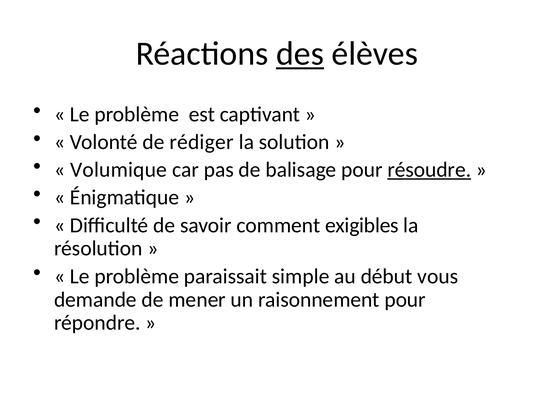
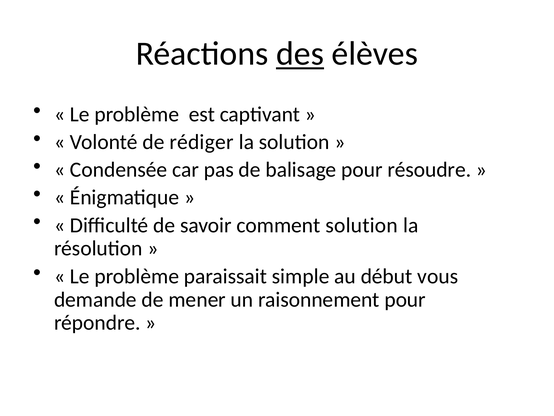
Volumique: Volumique -> Condensée
résoudre underline: present -> none
comment exigibles: exigibles -> solution
